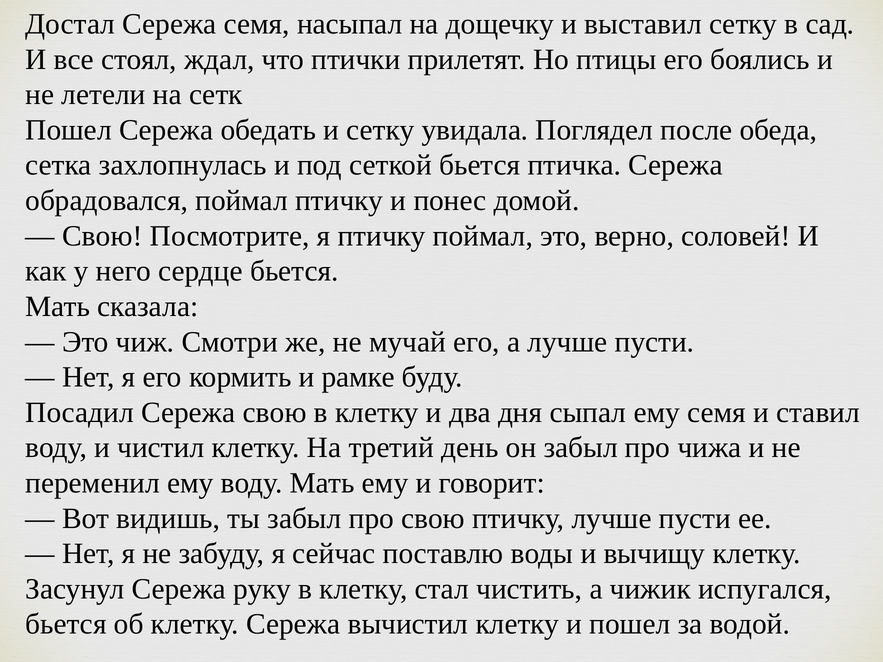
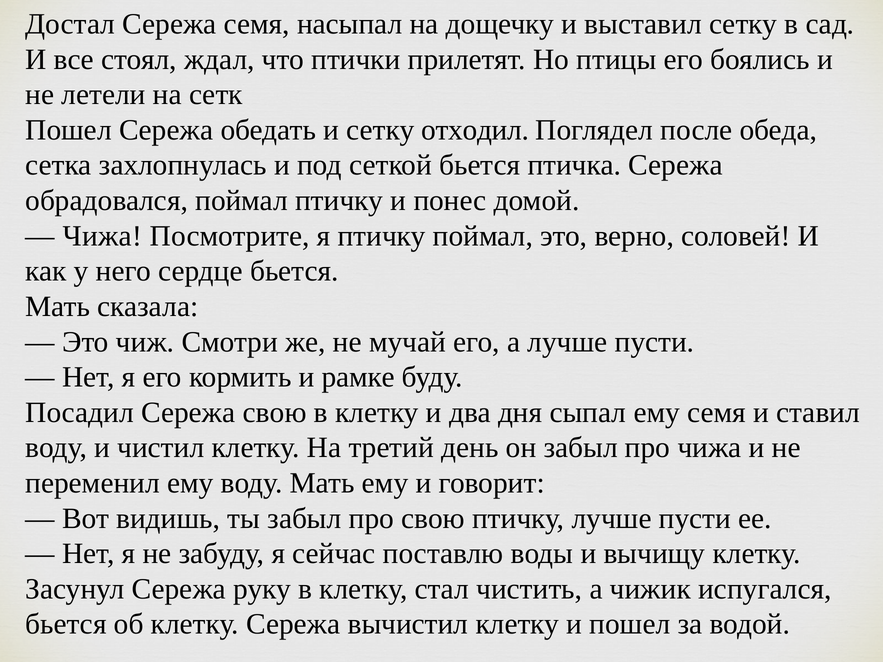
увидала: увидала -> отходил
Свою at (102, 236): Свою -> Чижа
